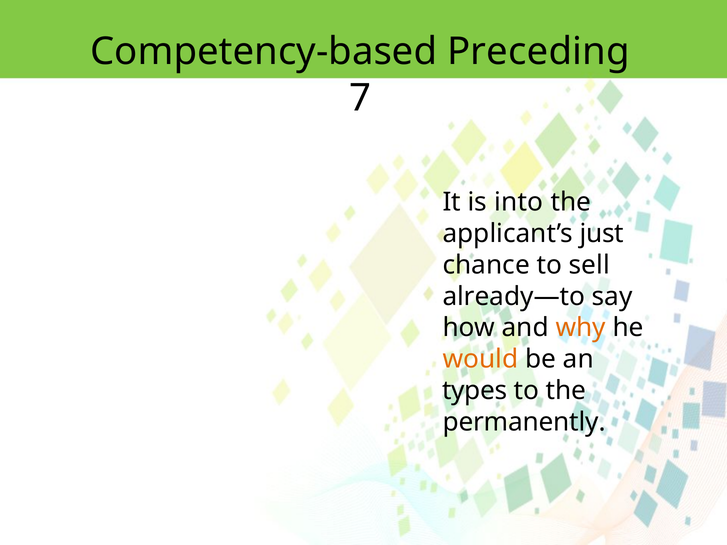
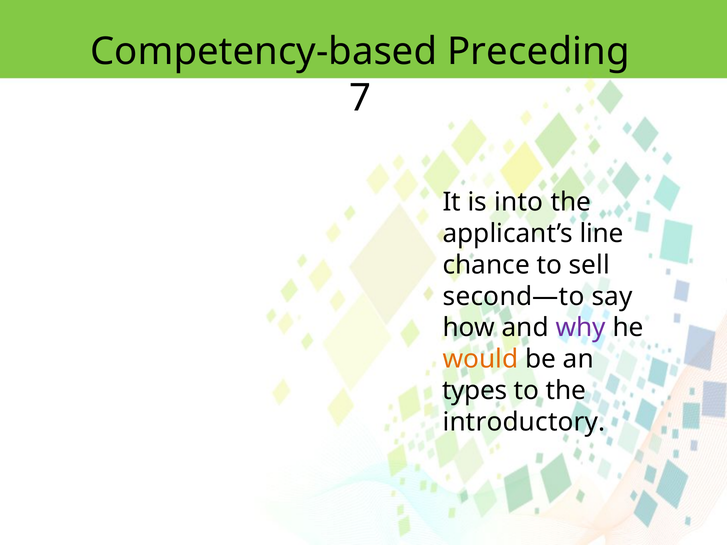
just: just -> line
already—to: already—to -> second—to
why colour: orange -> purple
permanently: permanently -> introductory
